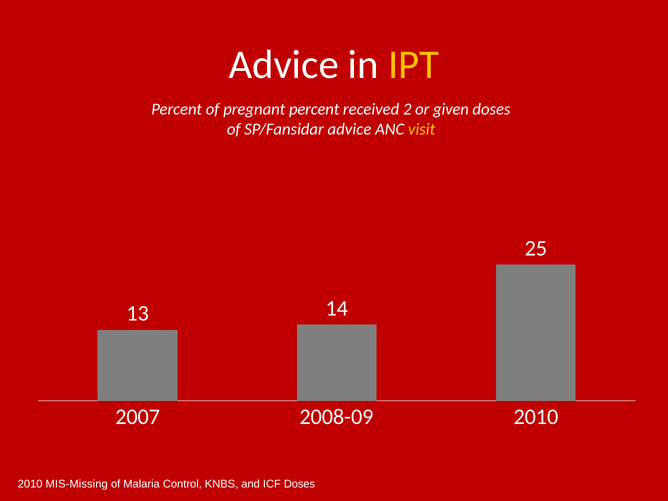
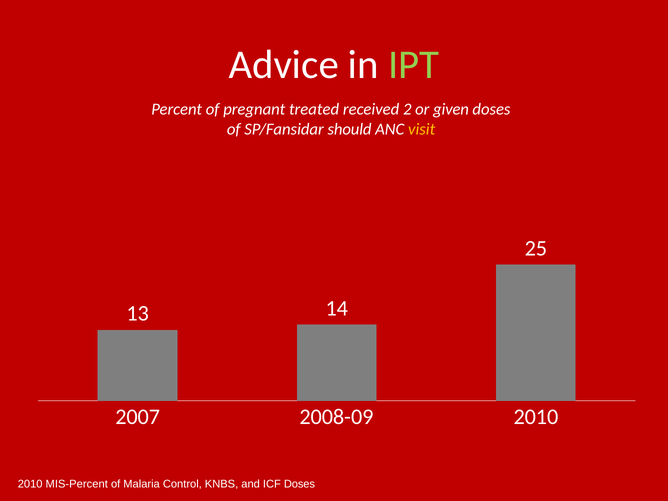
IPT colour: yellow -> light green
pregnant percent: percent -> treated
SP/Fansidar advice: advice -> should
MIS-Missing: MIS-Missing -> MIS-Percent
